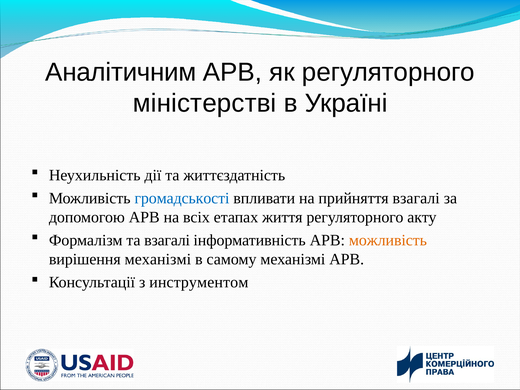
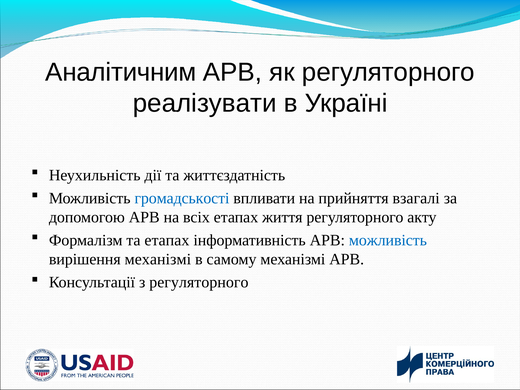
міністерстві: міністерстві -> реалізувати
та взагалі: взагалі -> етапах
можливість at (388, 240) colour: orange -> blue
з инструментом: инструментом -> регуляторного
